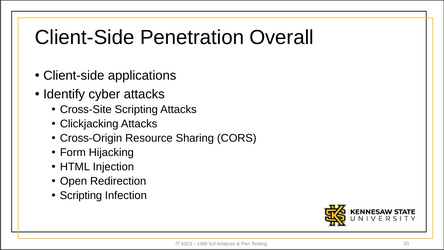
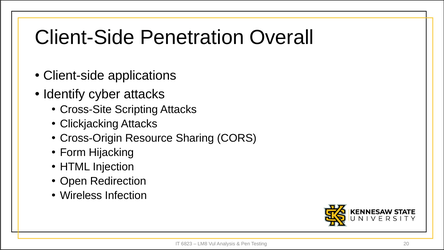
Scripting at (81, 195): Scripting -> Wireless
